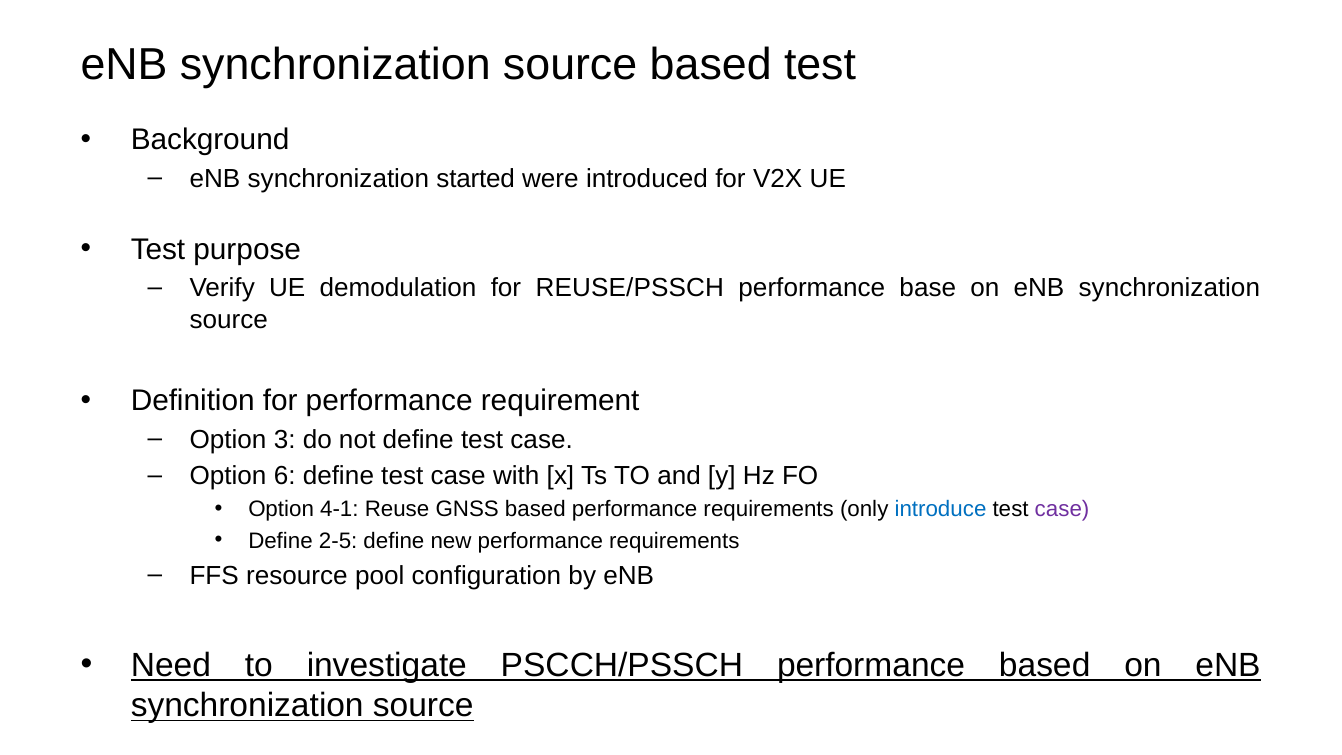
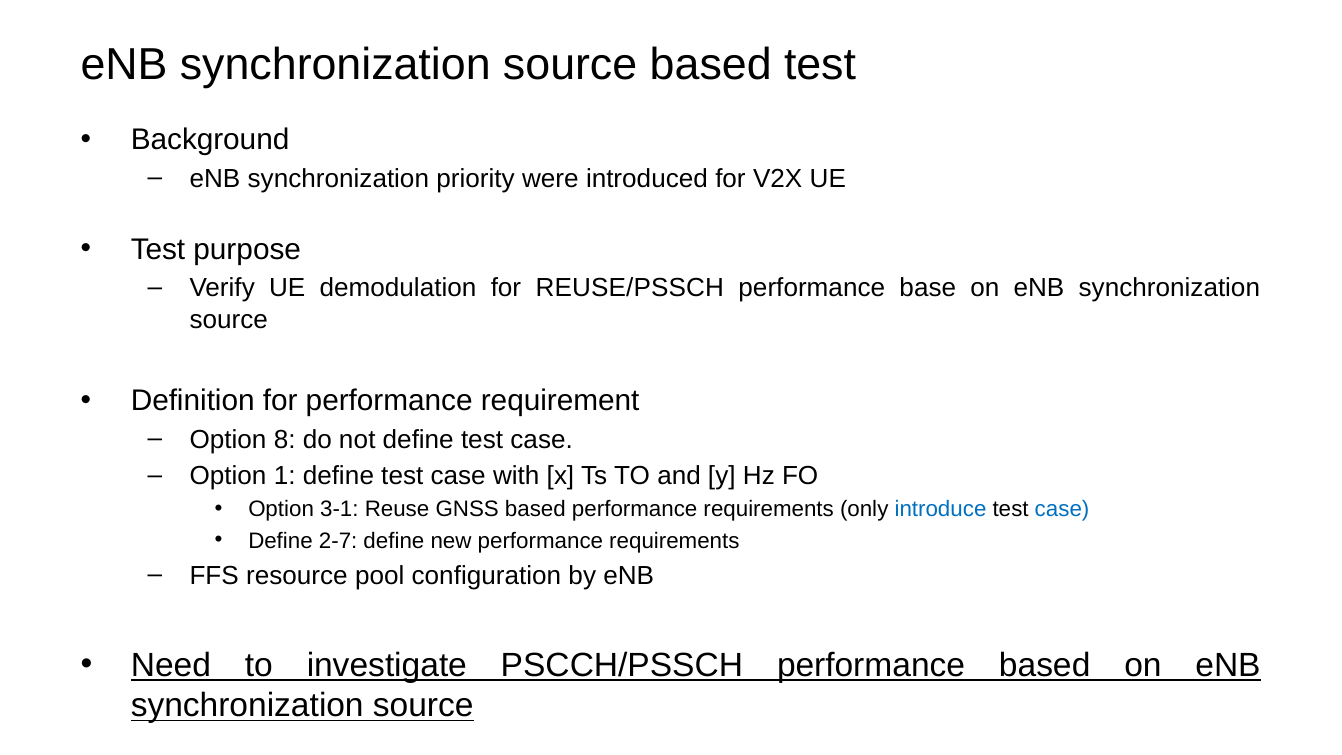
started: started -> priority
3: 3 -> 8
6: 6 -> 1
4-1: 4-1 -> 3-1
case at (1062, 509) colour: purple -> blue
2-5: 2-5 -> 2-7
